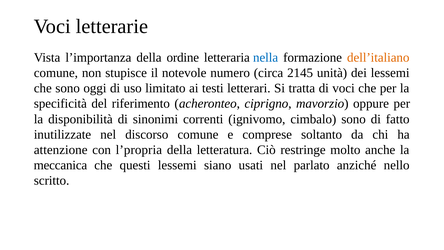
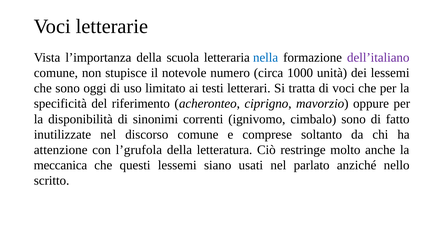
ordine: ordine -> scuola
dell’italiano colour: orange -> purple
2145: 2145 -> 1000
l’propria: l’propria -> l’grufola
